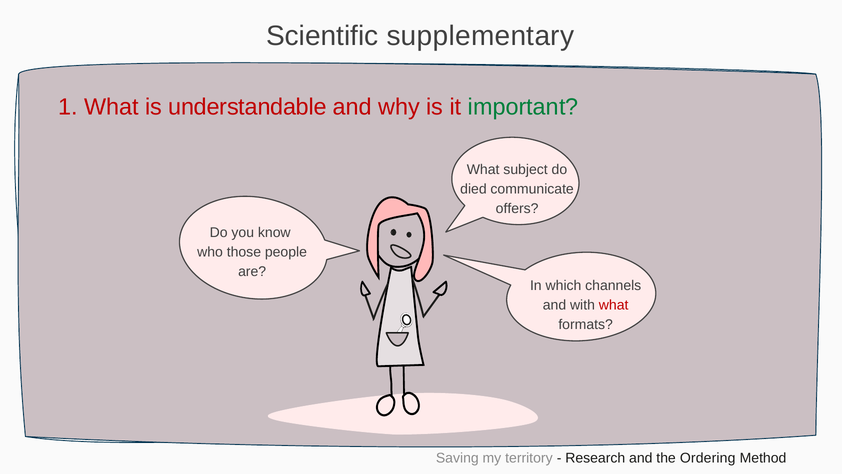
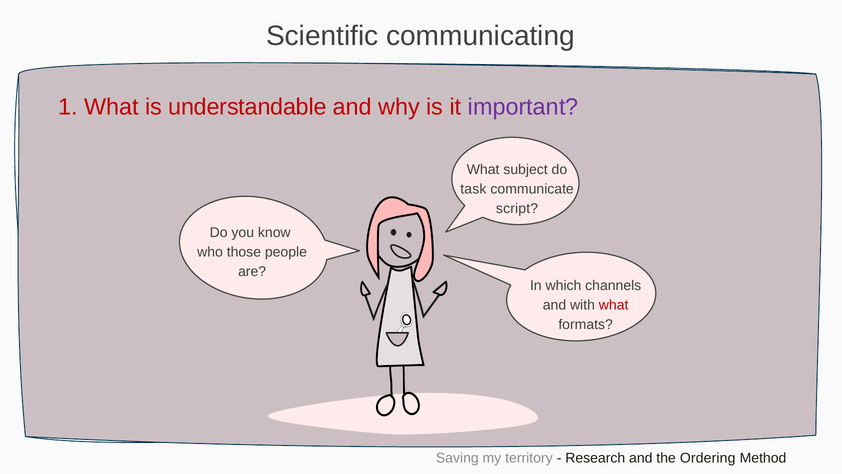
supplementary: supplementary -> communicating
important colour: green -> purple
died: died -> task
offers: offers -> script
